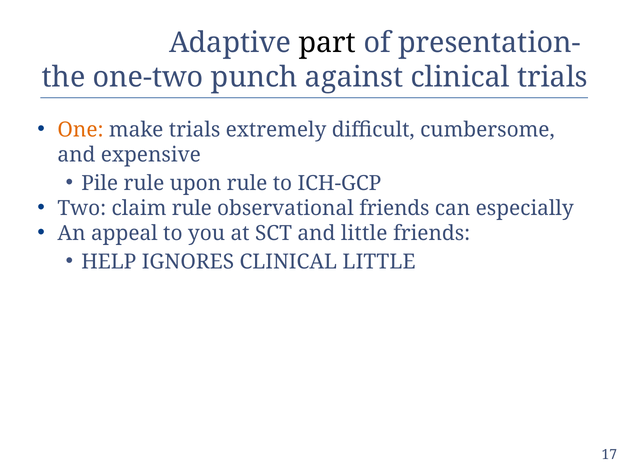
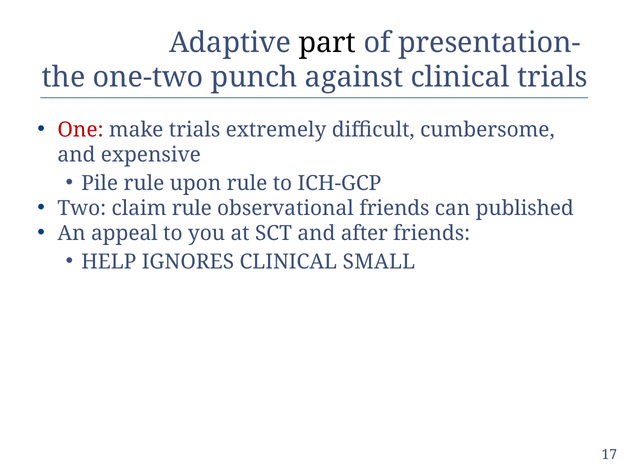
One colour: orange -> red
especially: especially -> published
and little: little -> after
CLINICAL LITTLE: LITTLE -> SMALL
